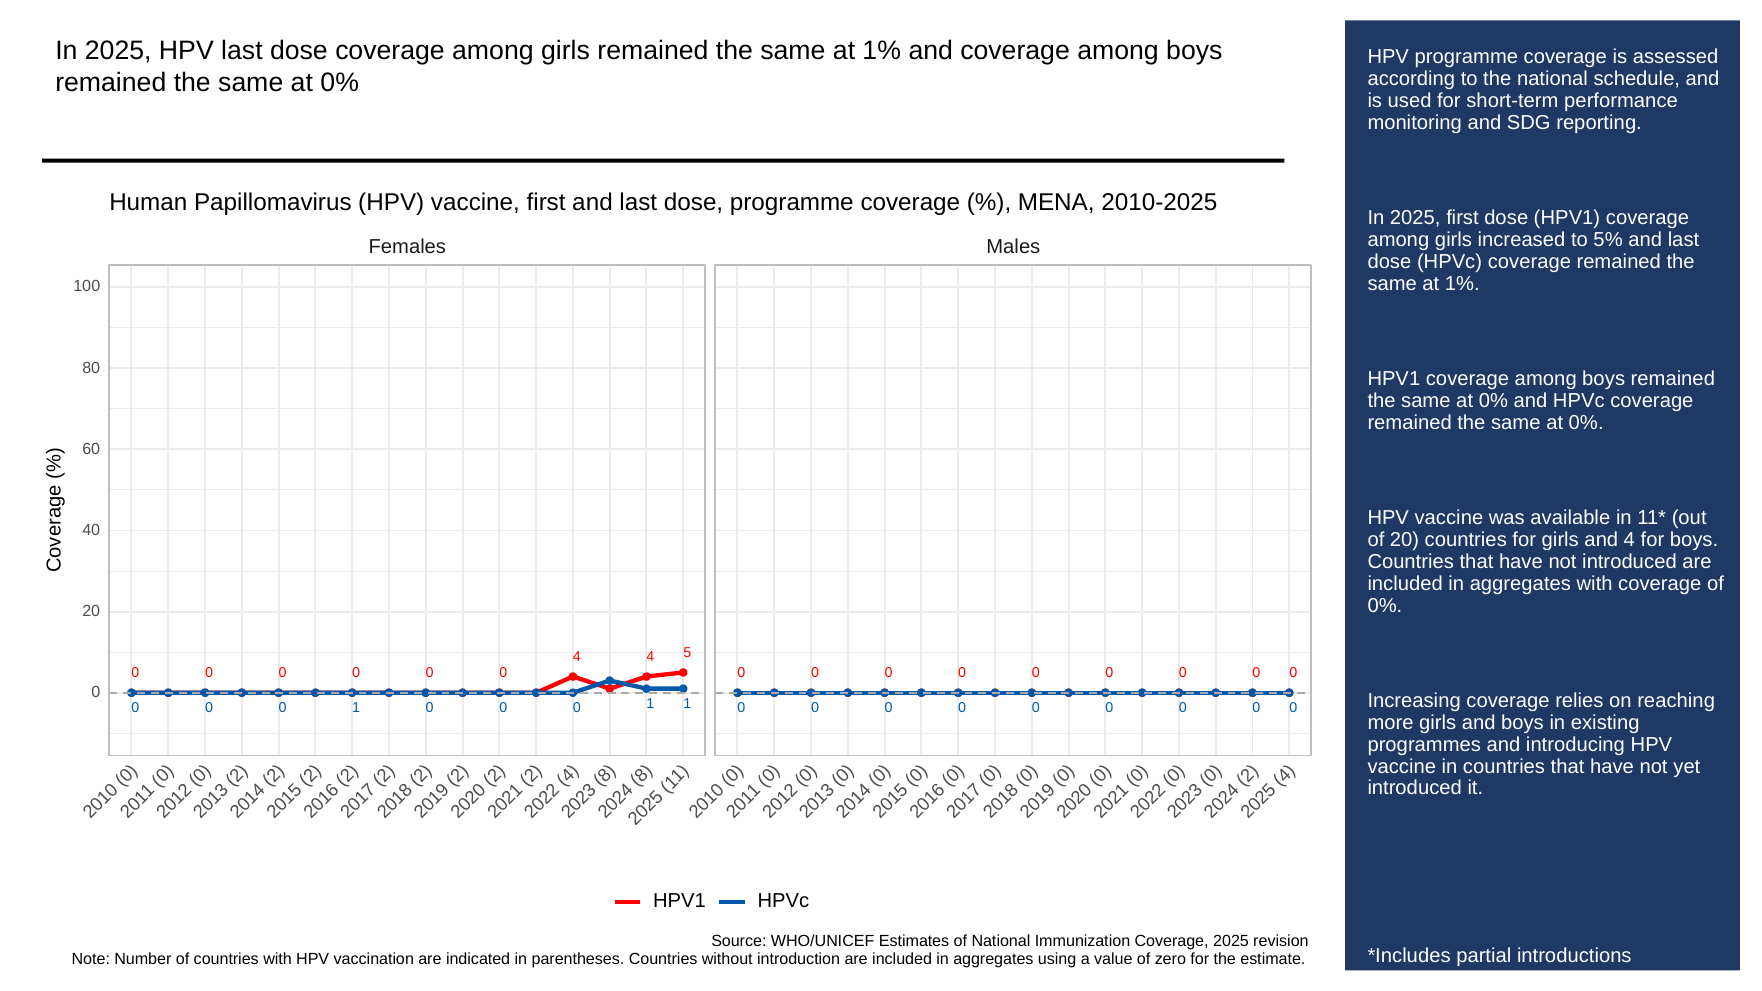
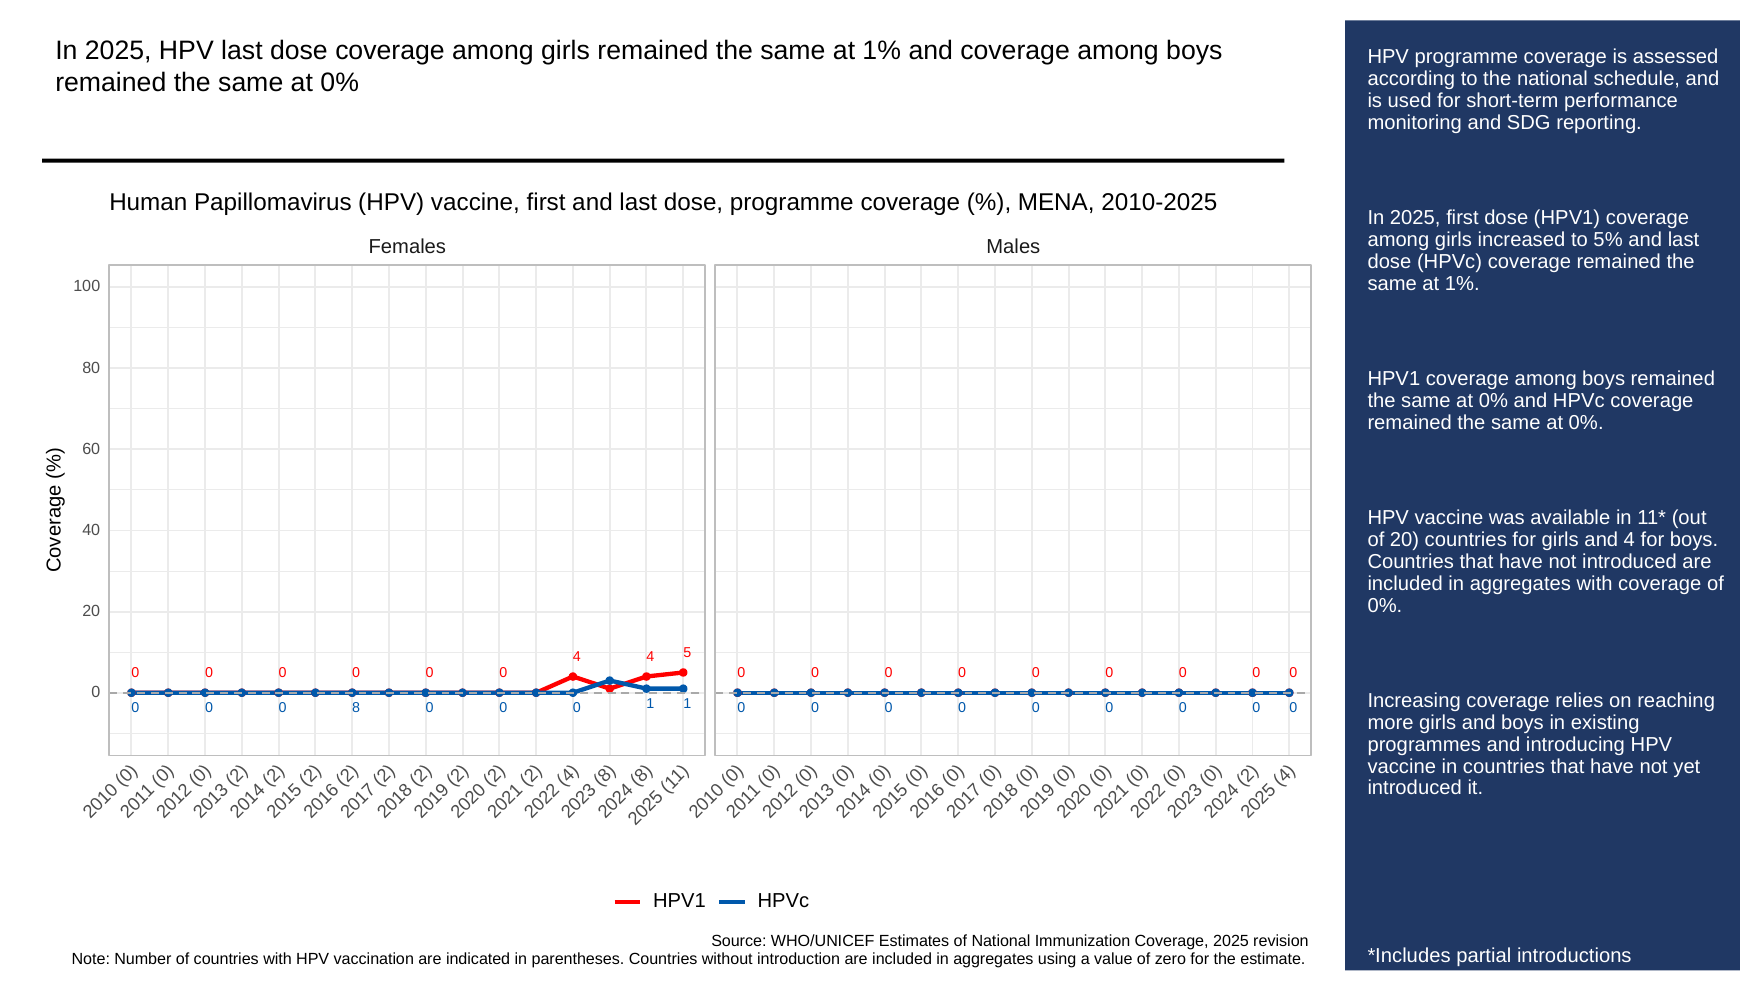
1 at (356, 708): 1 -> 8
